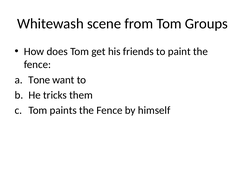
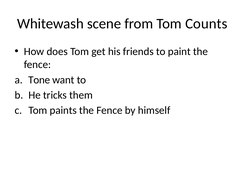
Groups: Groups -> Counts
